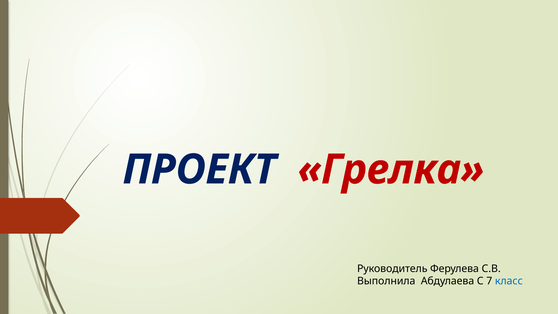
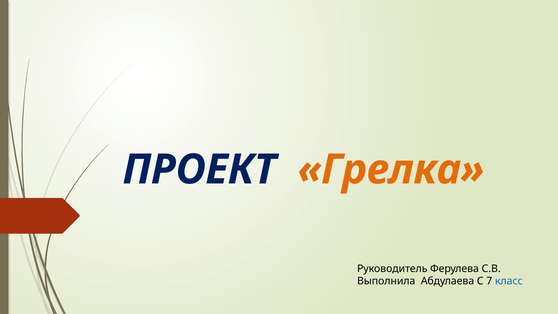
Грелка colour: red -> orange
